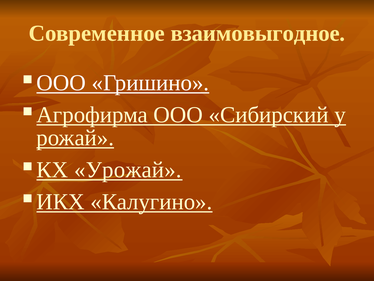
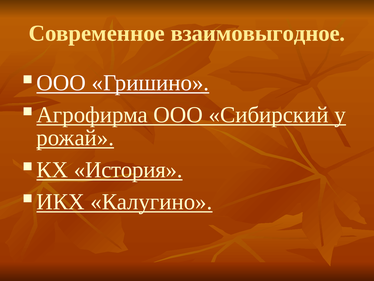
Урожай: Урожай -> История
